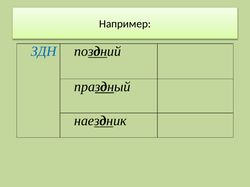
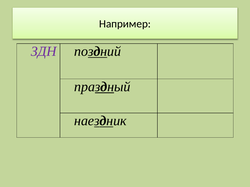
ЗДН colour: blue -> purple
